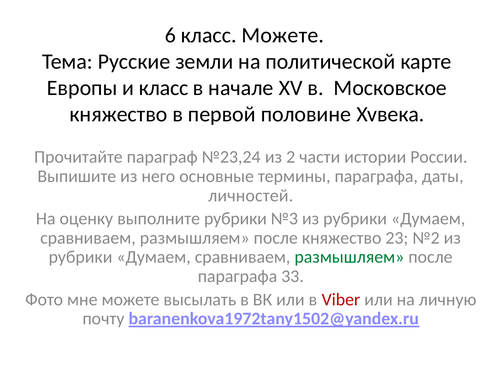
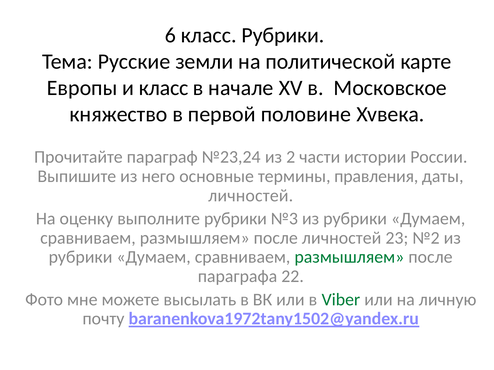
класс Можете: Можете -> Рубрики
термины параграфа: параграфа -> правления
после княжество: княжество -> личностей
33: 33 -> 22
Viber colour: red -> green
